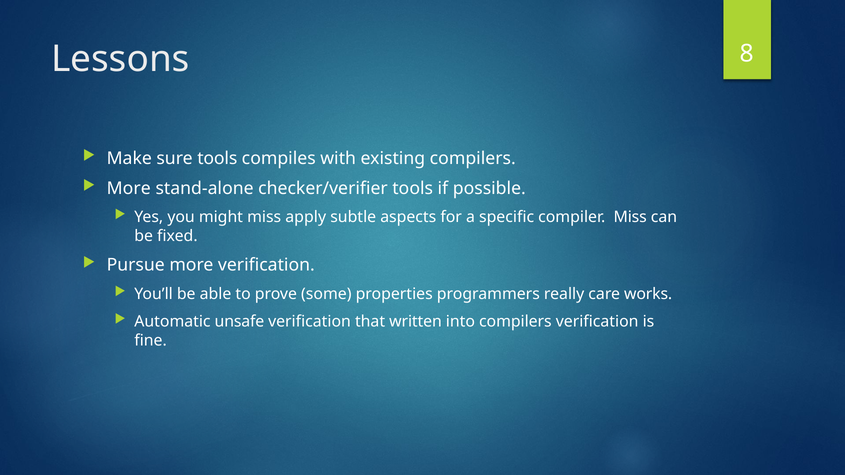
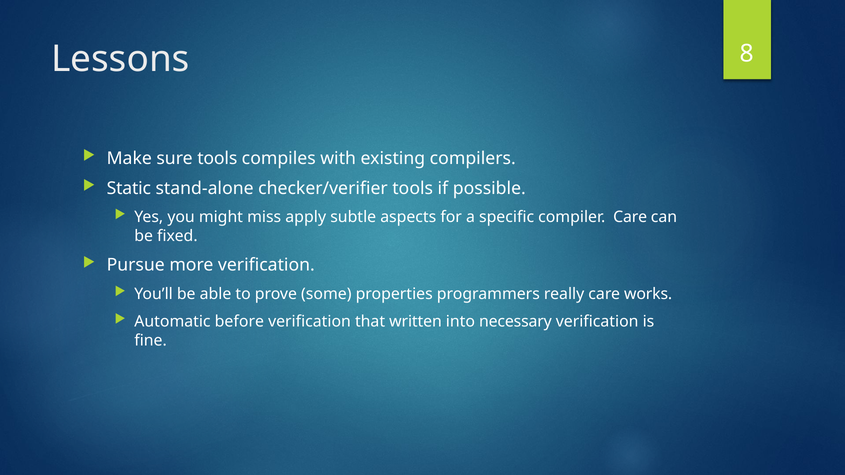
More at (129, 188): More -> Static
compiler Miss: Miss -> Care
unsafe: unsafe -> before
into compilers: compilers -> necessary
